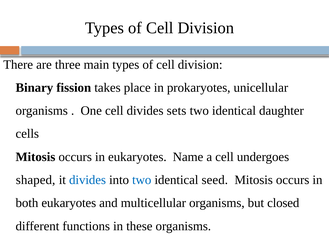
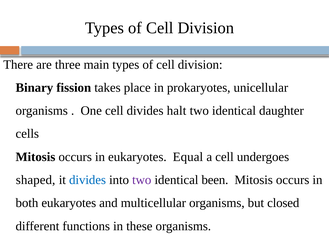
sets: sets -> halt
Name: Name -> Equal
two at (142, 180) colour: blue -> purple
seed: seed -> been
